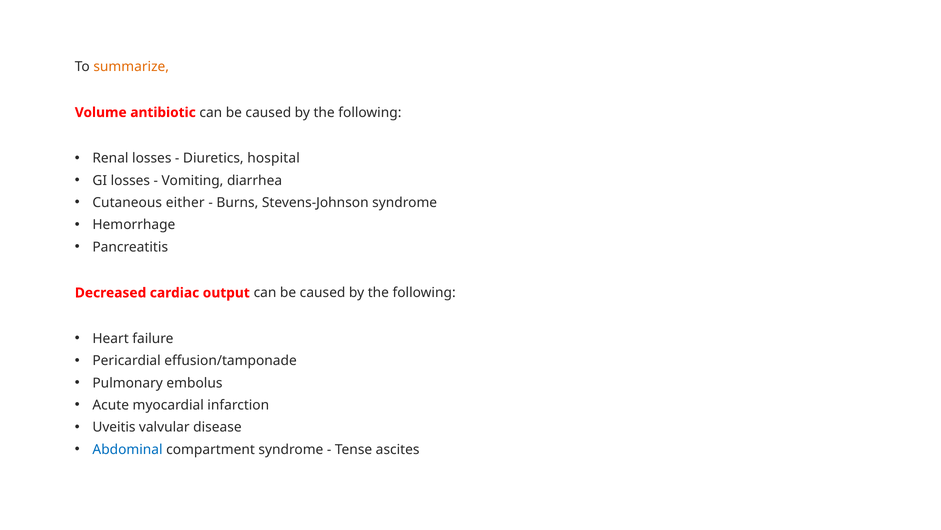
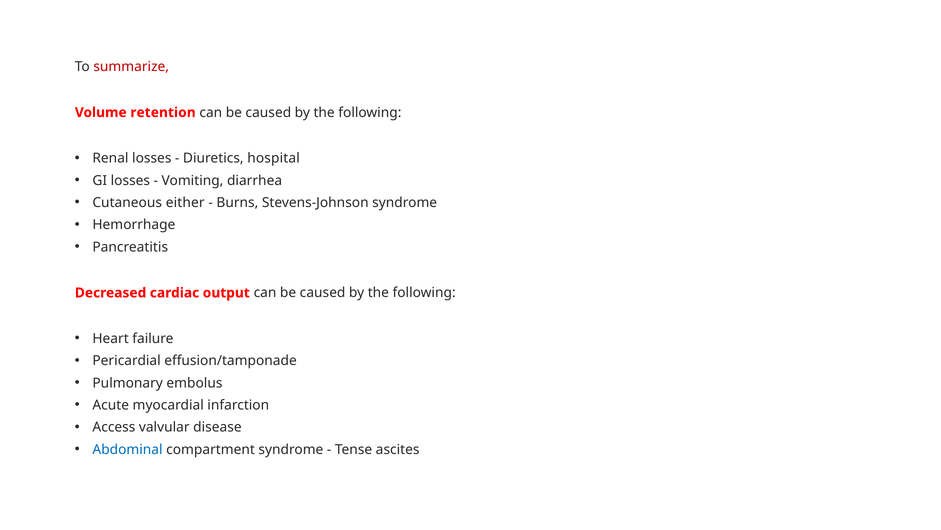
summarize colour: orange -> red
antibiotic: antibiotic -> retention
Uveitis: Uveitis -> Access
